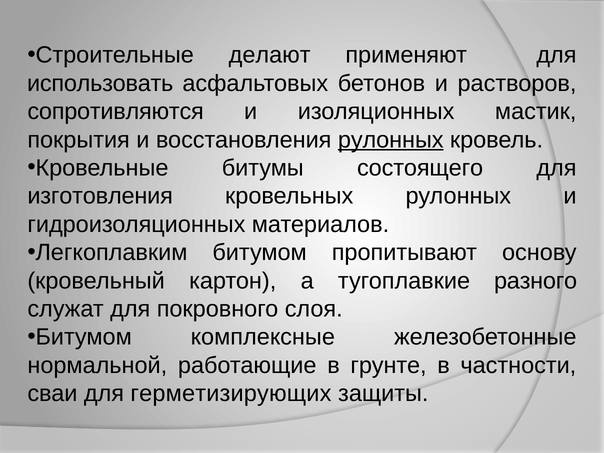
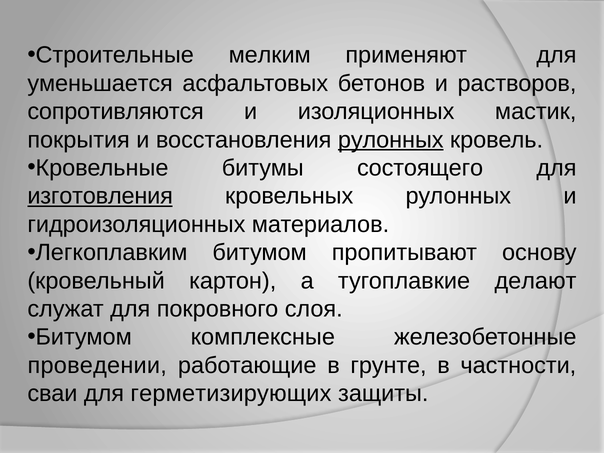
делают: делают -> мелким
использовать: использовать -> уменьшается
изготовления underline: none -> present
разного: разного -> делают
нормальной: нормальной -> проведении
